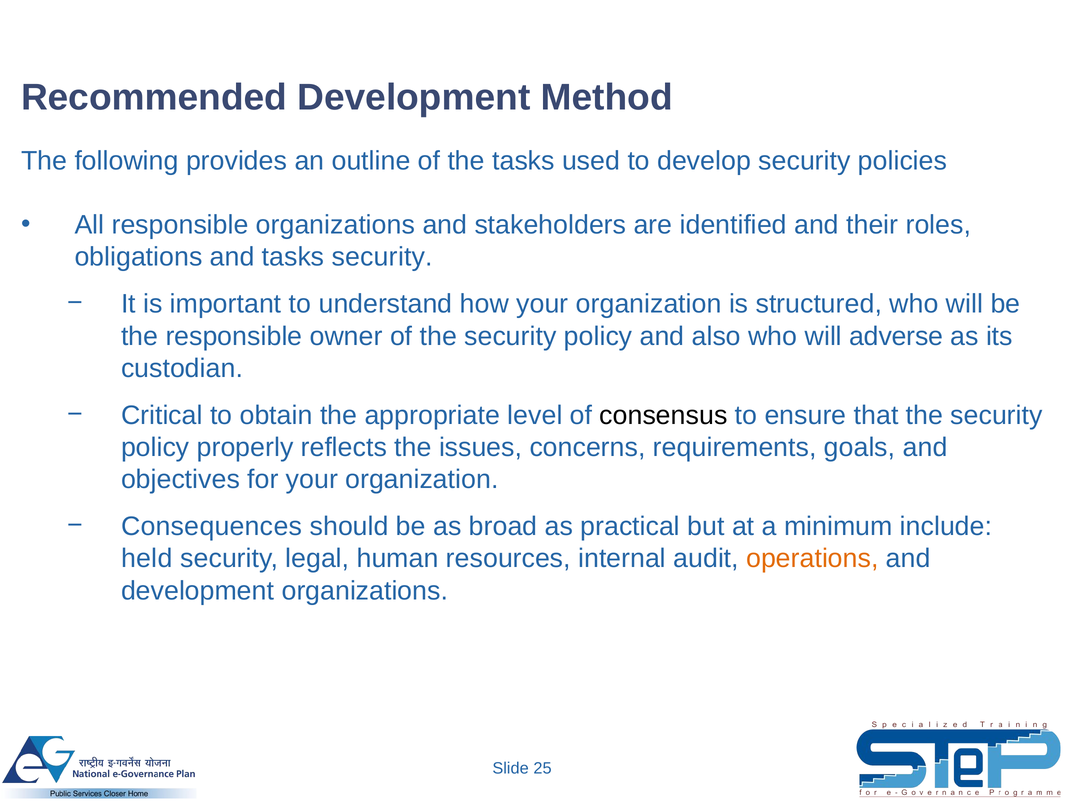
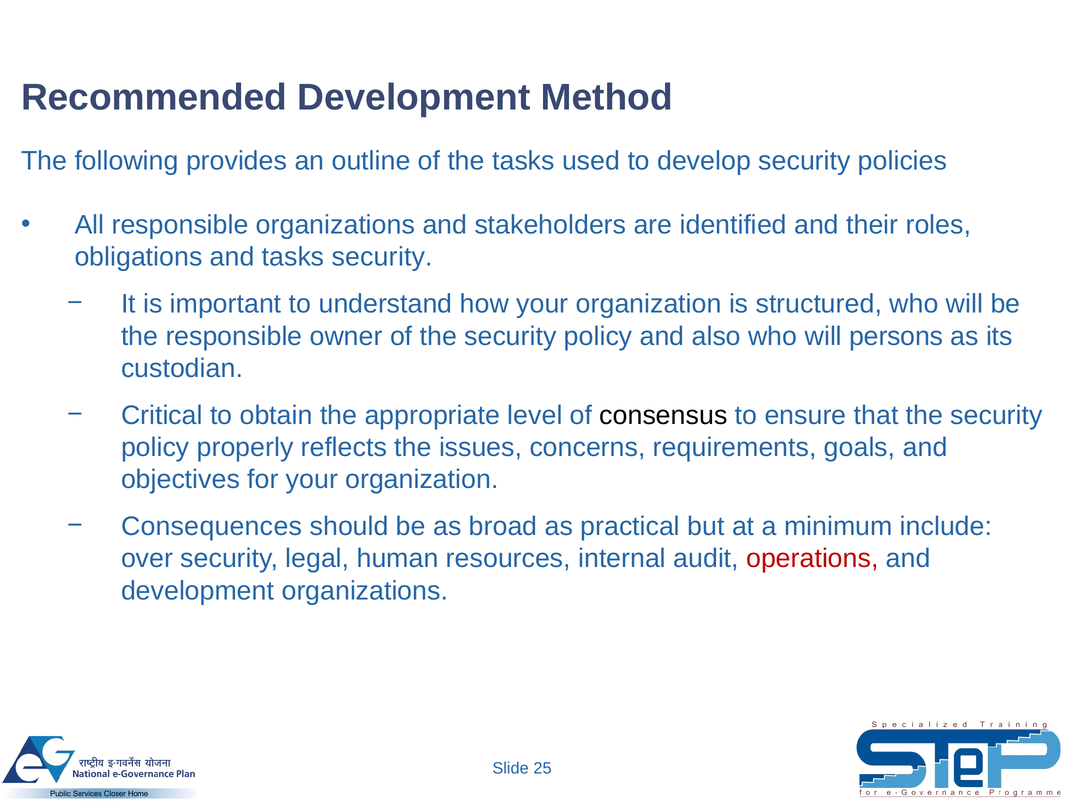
adverse: adverse -> persons
held: held -> over
operations colour: orange -> red
